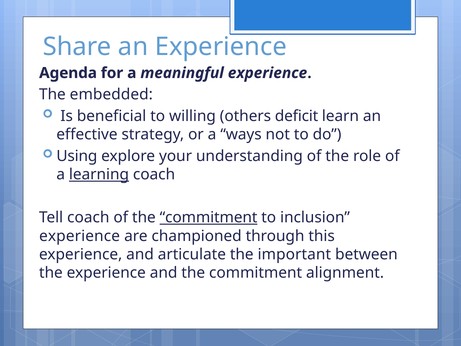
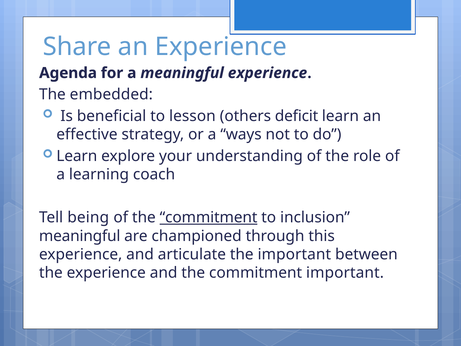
willing: willing -> lesson
Using at (77, 156): Using -> Learn
learning underline: present -> none
Tell coach: coach -> being
experience at (80, 236): experience -> meaningful
commitment alignment: alignment -> important
